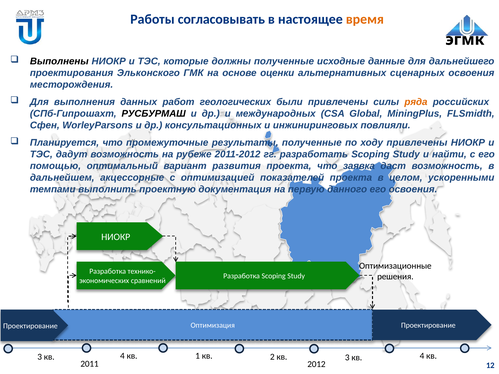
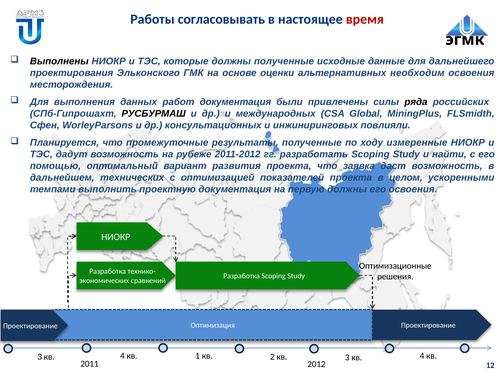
время colour: orange -> red
сценарных: сценарных -> необходим
работ геологических: геологических -> документация
ряда colour: orange -> black
ходу привлечены: привлечены -> измеренные
акцессорные: акцессорные -> технических
первую данного: данного -> должны
